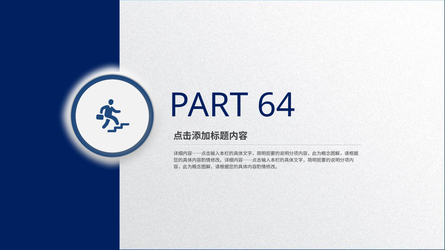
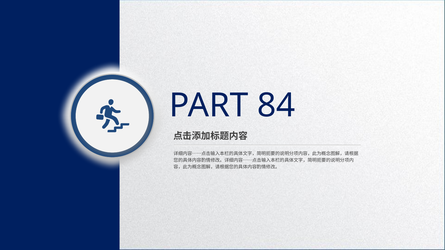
64: 64 -> 84
